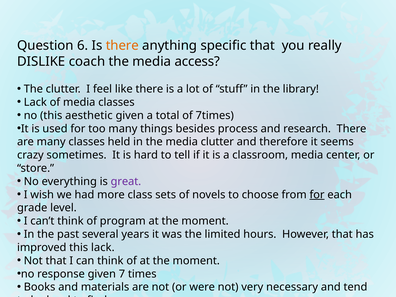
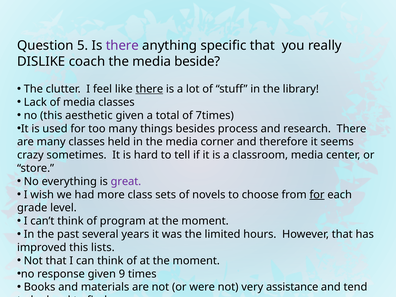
6: 6 -> 5
there at (122, 46) colour: orange -> purple
access: access -> beside
there at (149, 89) underline: none -> present
media clutter: clutter -> corner
this lack: lack -> lists
7: 7 -> 9
necessary: necessary -> assistance
